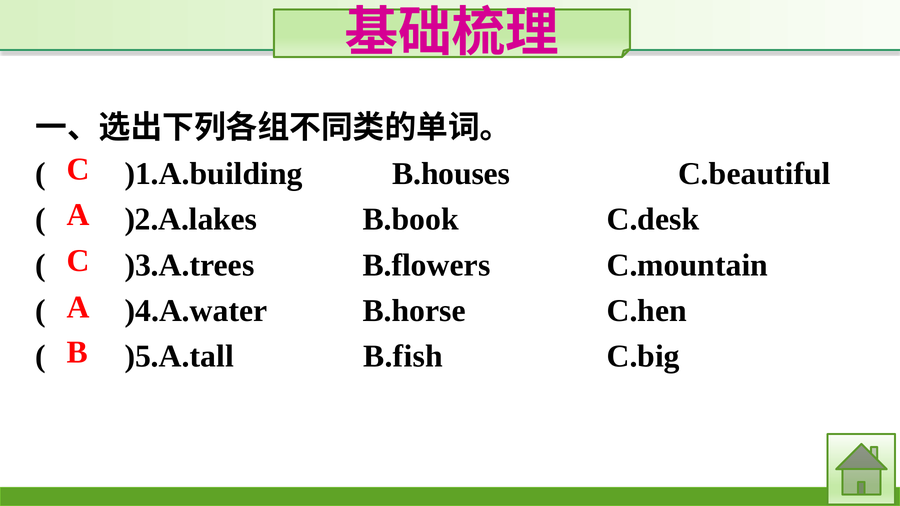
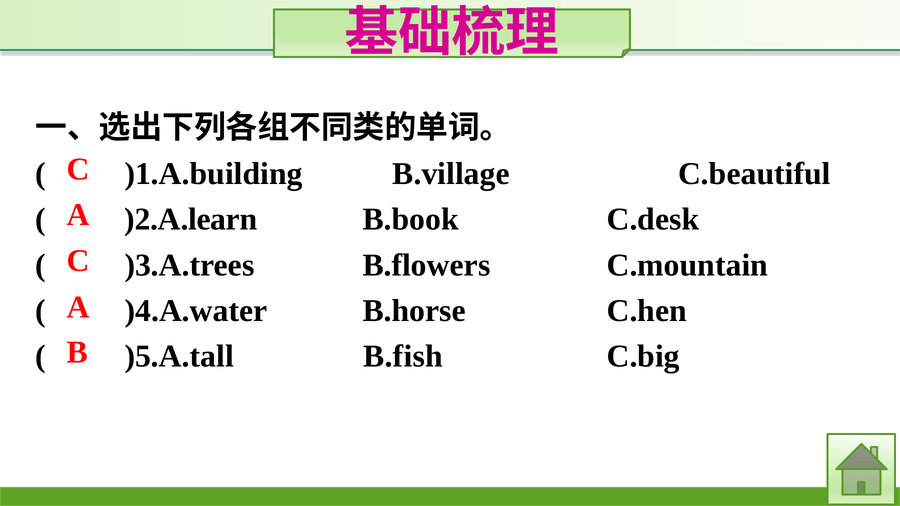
B.houses: B.houses -> B.village
)2.A.lakes: )2.A.lakes -> )2.A.learn
